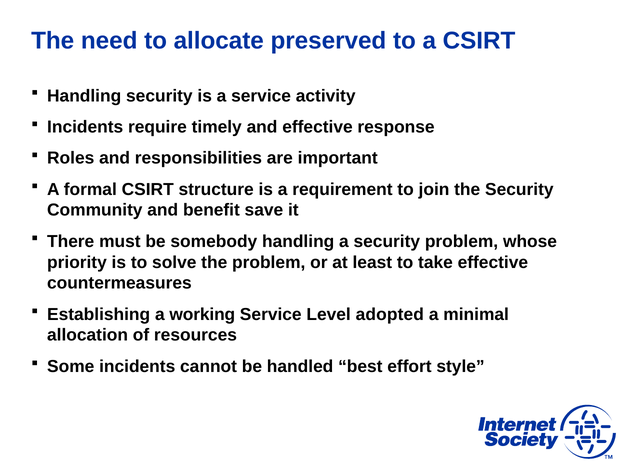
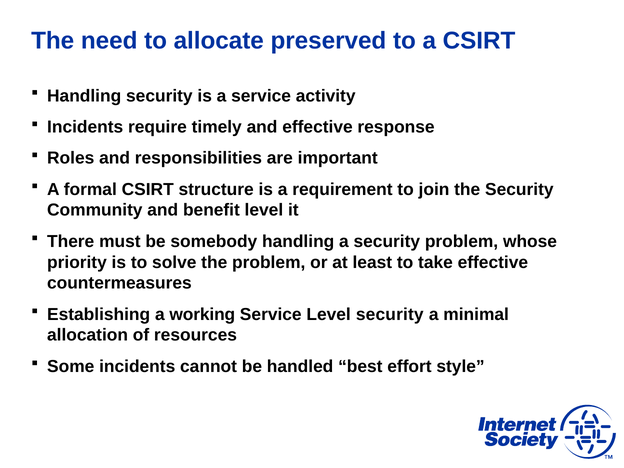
benefit save: save -> level
Level adopted: adopted -> security
